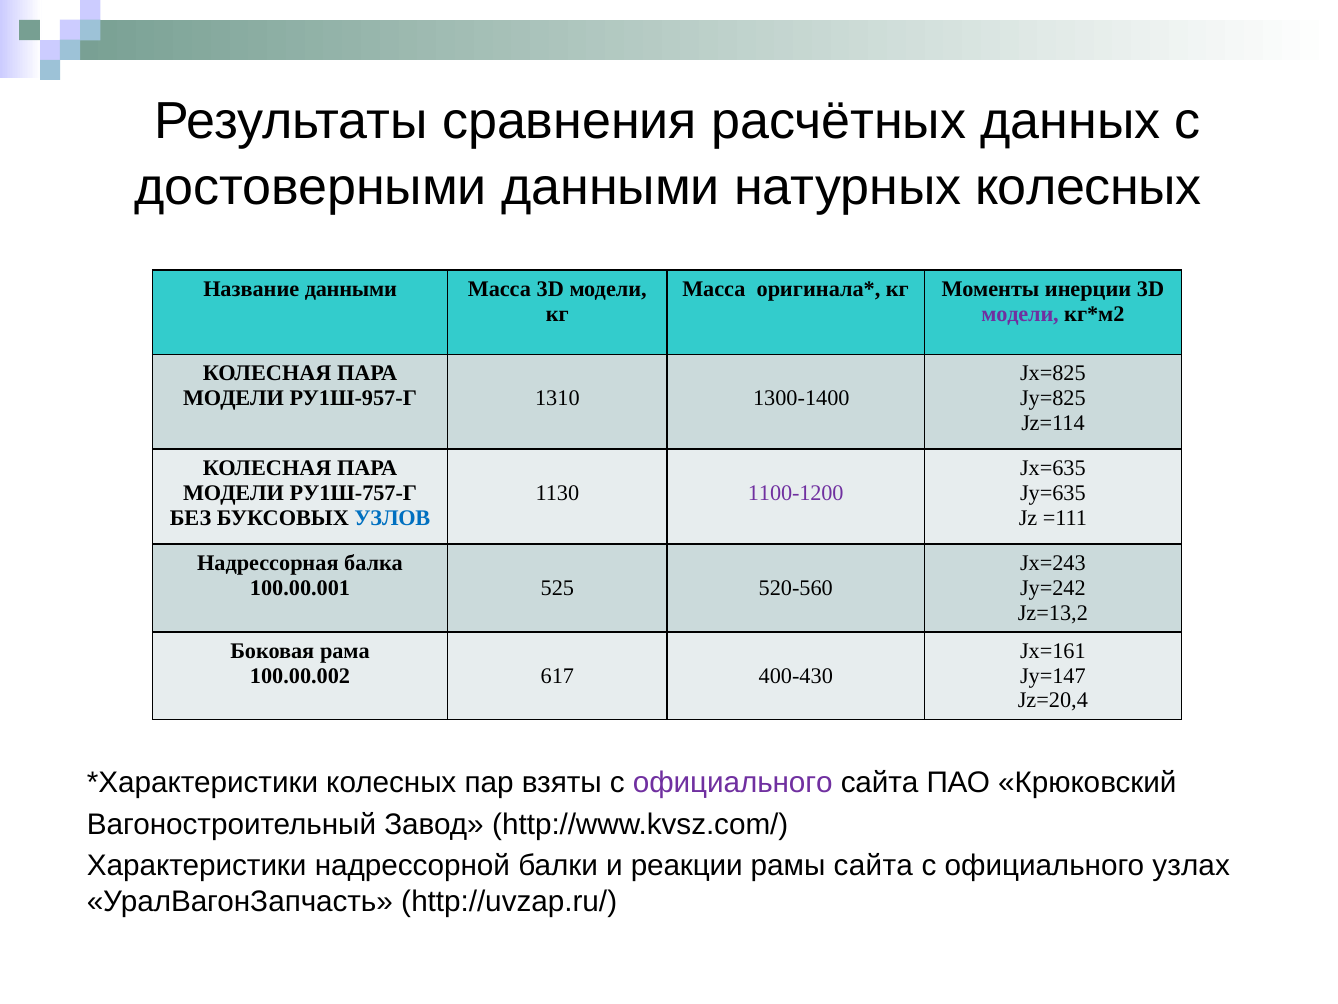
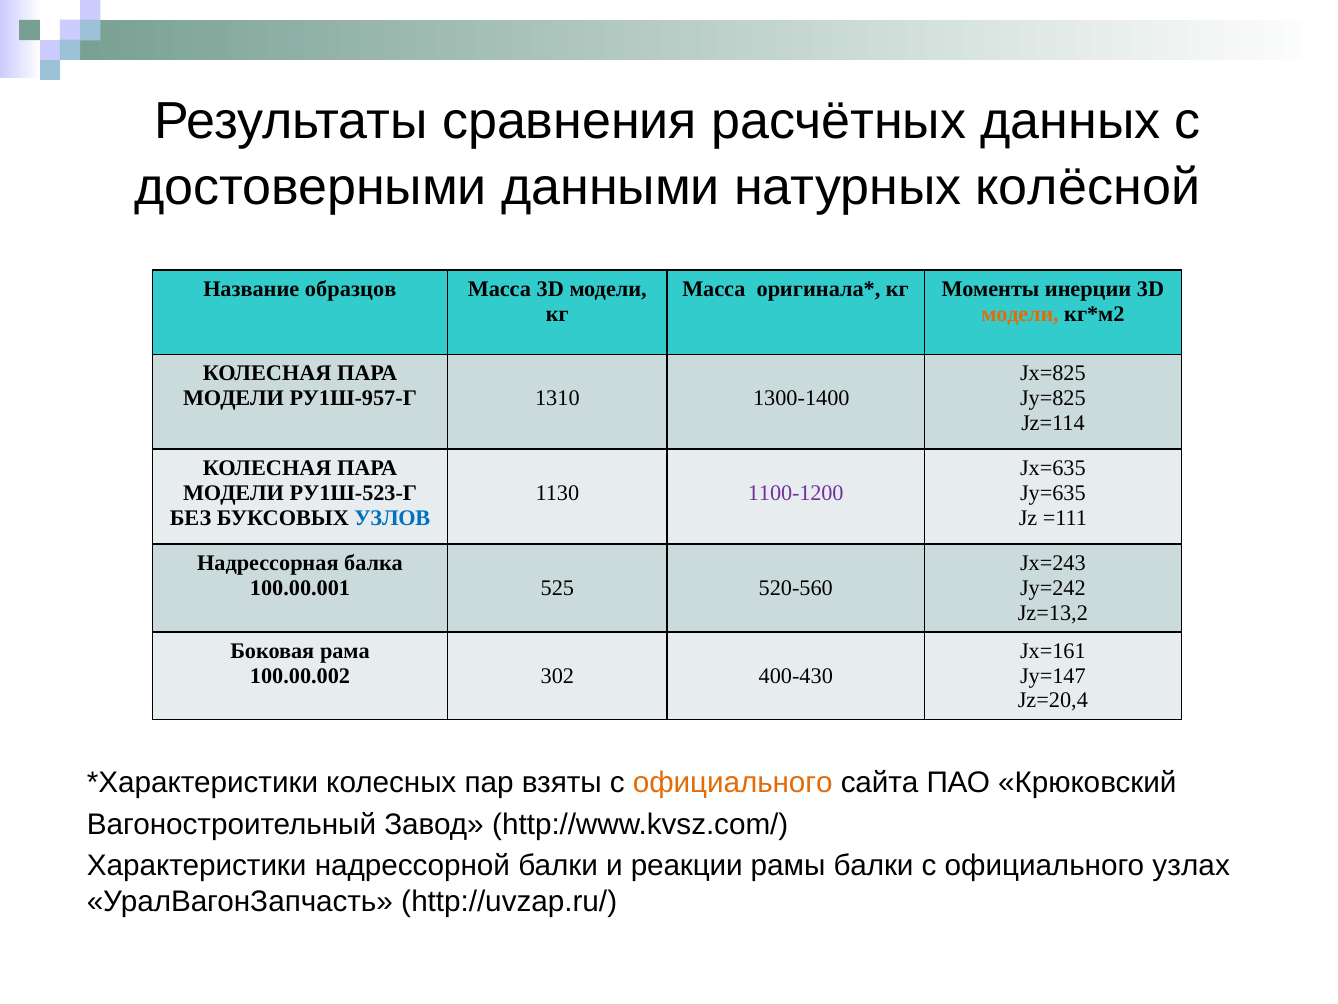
натурных колесных: колесных -> колёсной
Название данными: данными -> образцов
модели at (1020, 314) colour: purple -> orange
РУ1Ш-757-Г: РУ1Ш-757-Г -> РУ1Ш-523-Г
617: 617 -> 302
официального at (733, 782) colour: purple -> orange
рамы сайта: сайта -> балки
